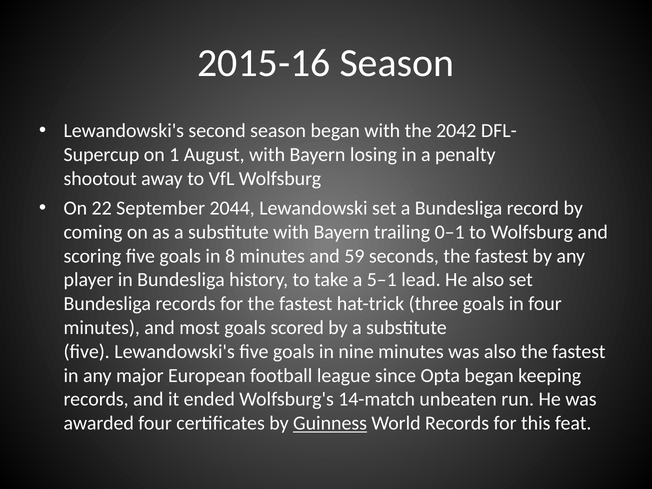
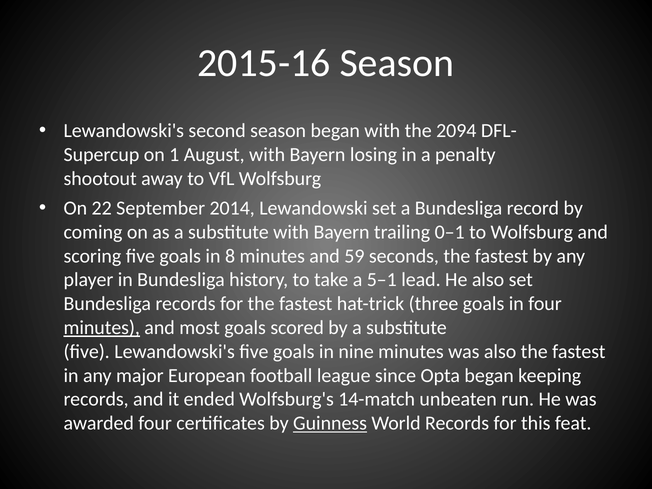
2042: 2042 -> 2094
2044: 2044 -> 2014
minutes at (102, 328) underline: none -> present
